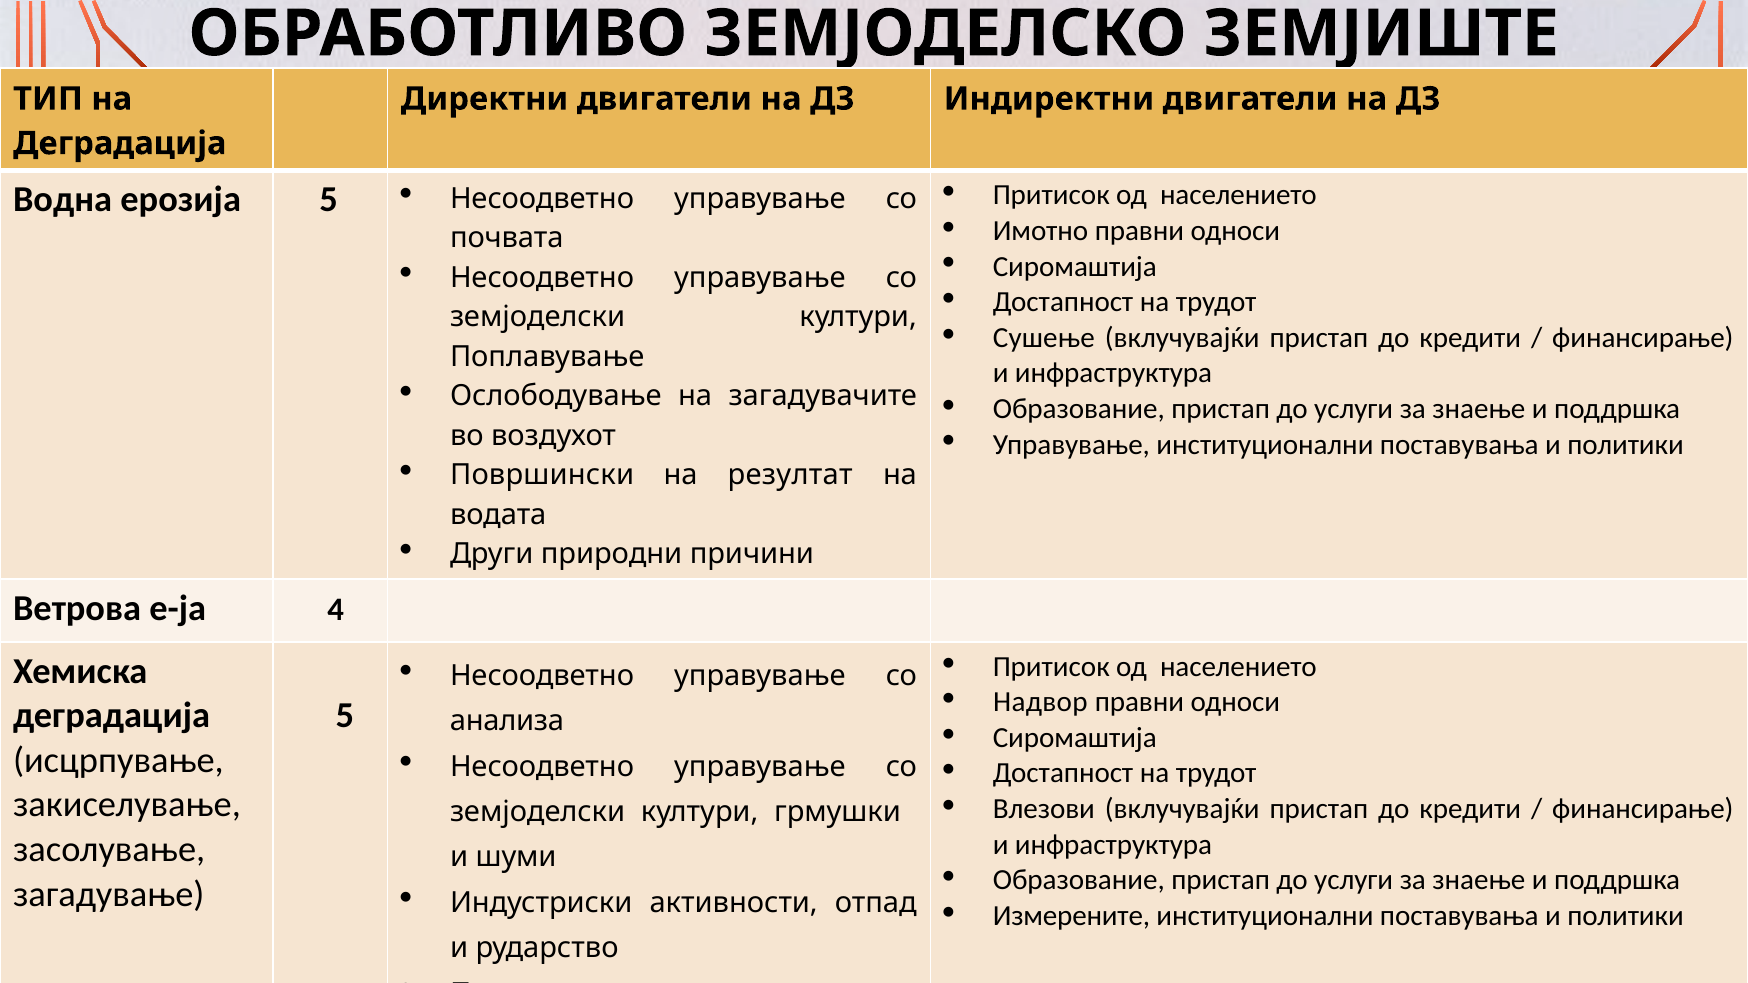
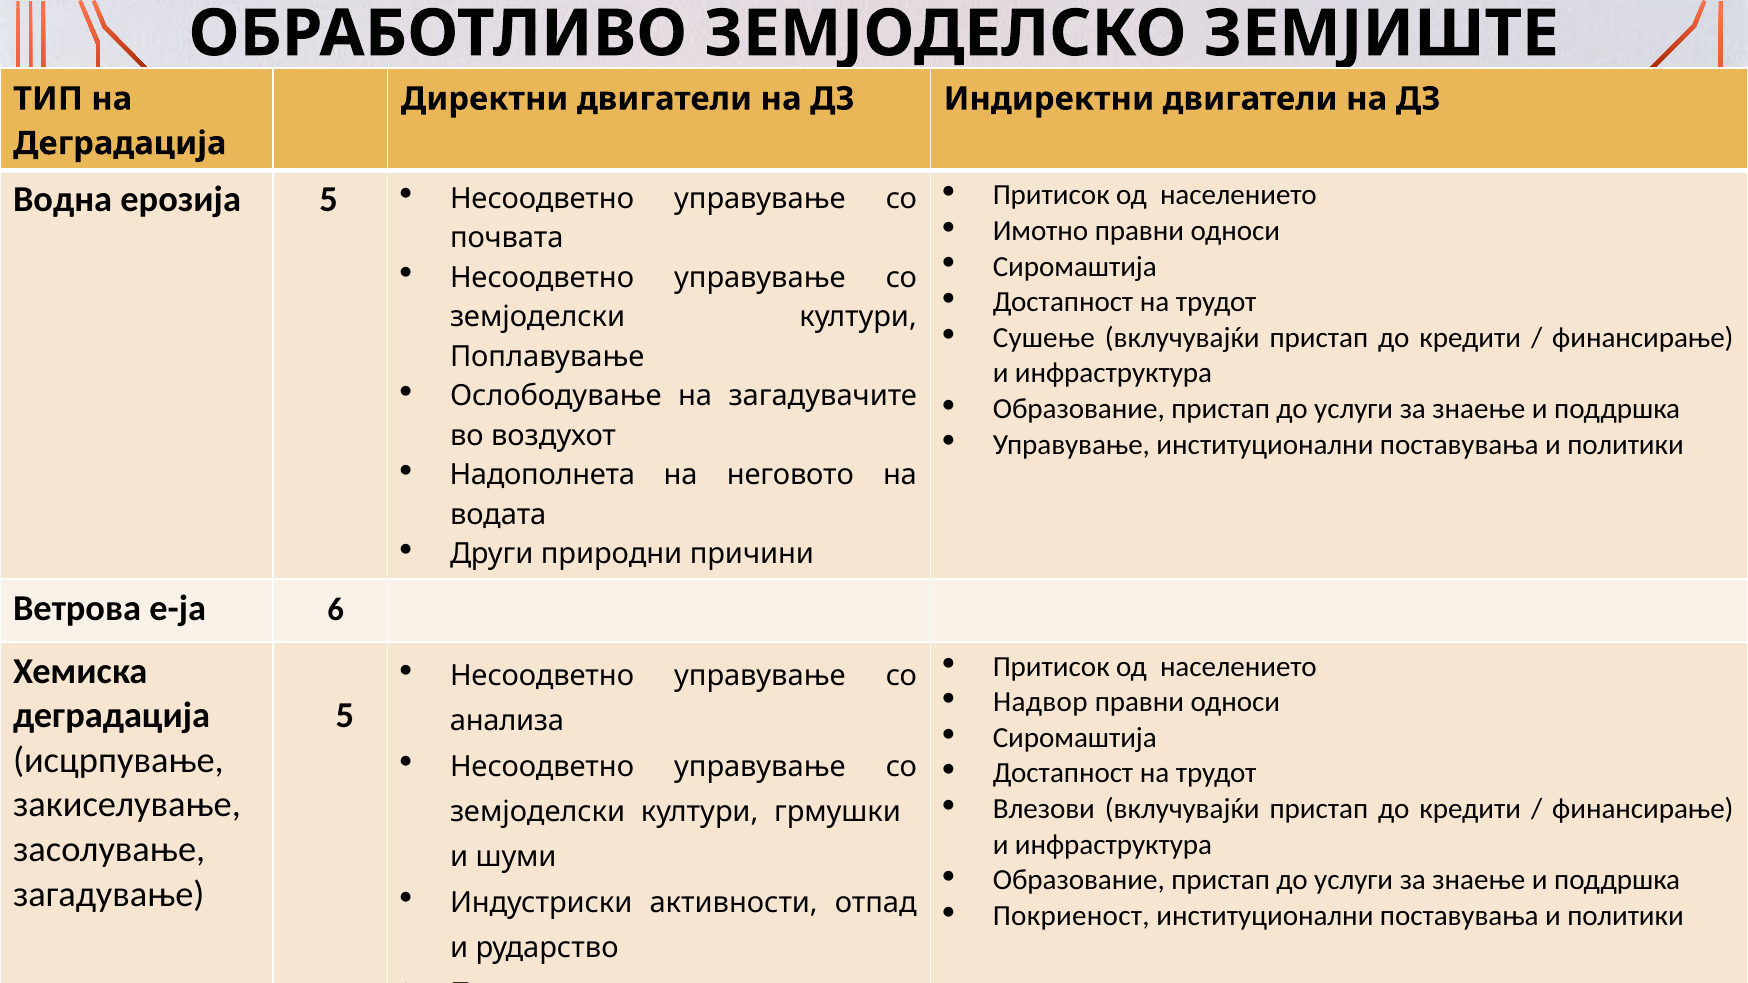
Површински: Површински -> Надополнета
резултат: резултат -> неговото
4: 4 -> 6
Измерените: Измерените -> Покриеност
